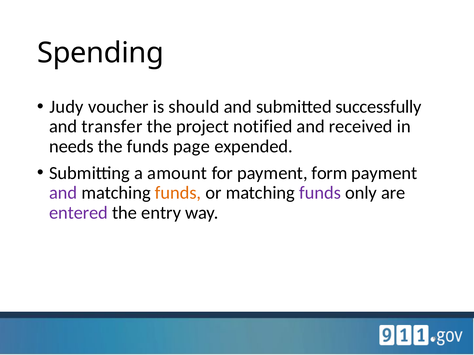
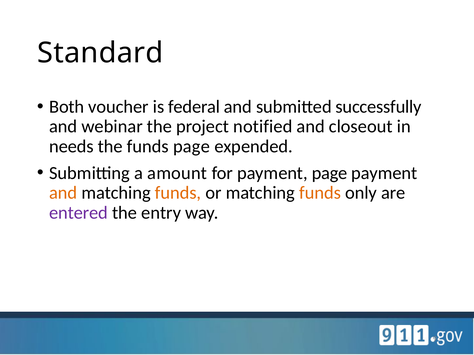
Spending: Spending -> Standard
Judy: Judy -> Both
should: should -> federal
transfer: transfer -> webinar
received: received -> closeout
payment form: form -> page
and at (63, 193) colour: purple -> orange
funds at (320, 193) colour: purple -> orange
